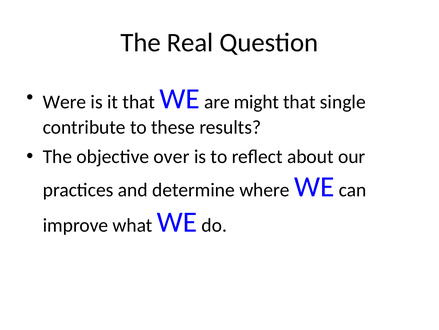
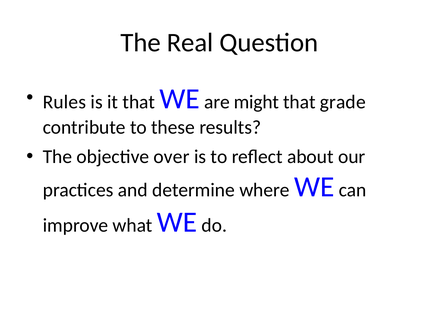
Were: Were -> Rules
single: single -> grade
